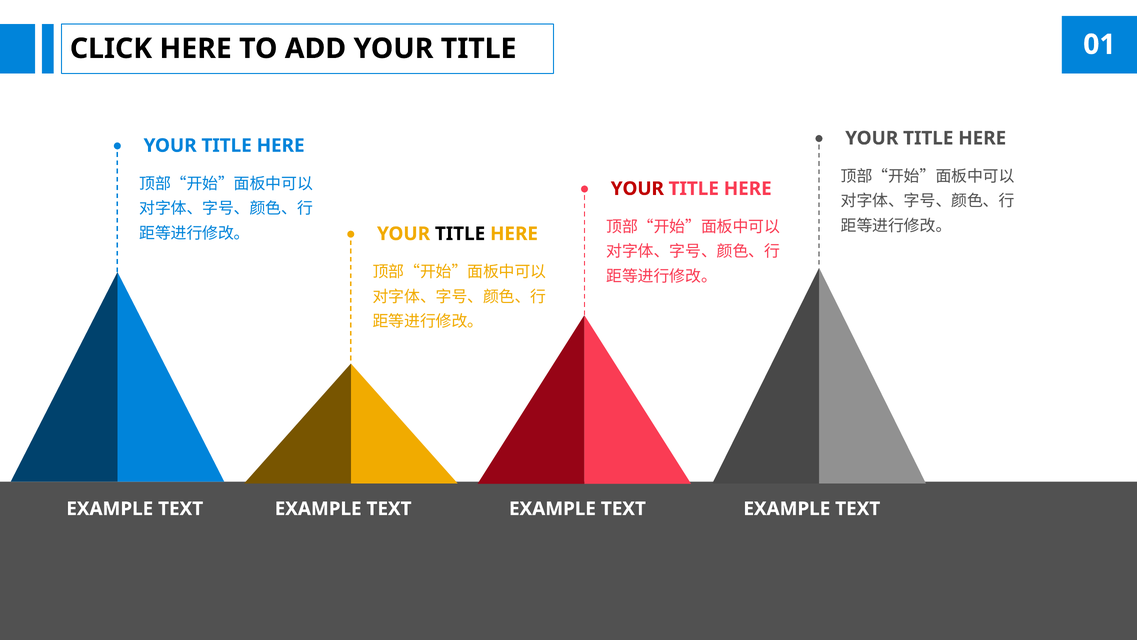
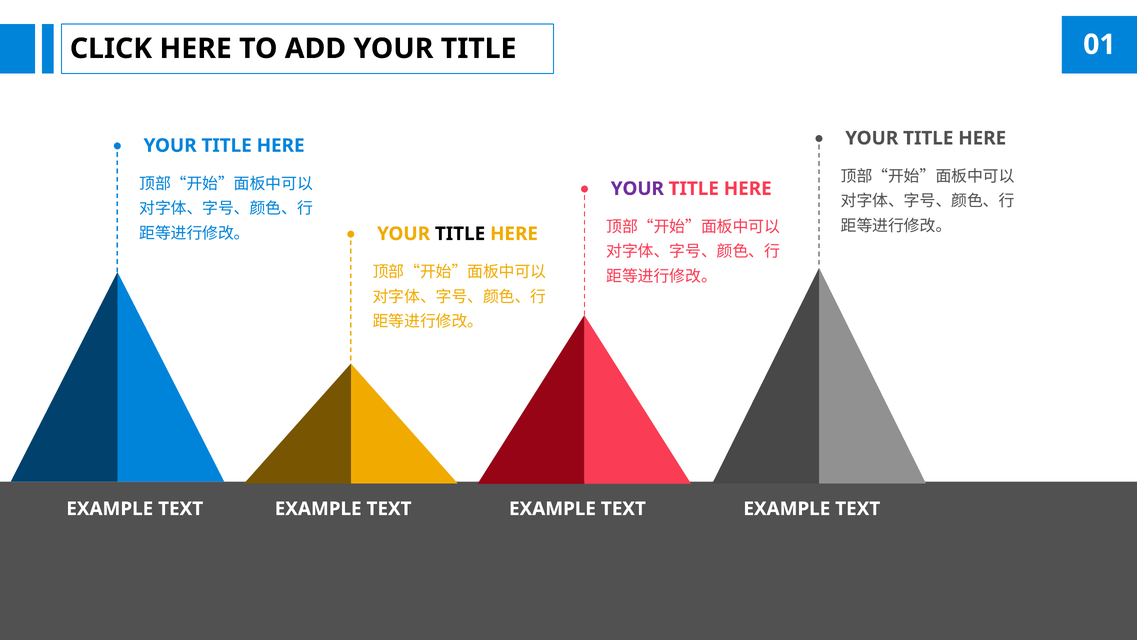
YOUR at (637, 189) colour: red -> purple
